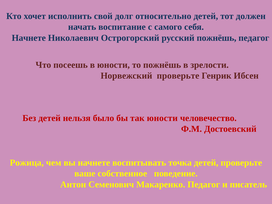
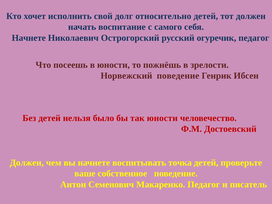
русский пожнёшь: пожнёшь -> огуречик
Норвежский проверьте: проверьте -> поведение
Рожица at (27, 163): Рожица -> Должен
